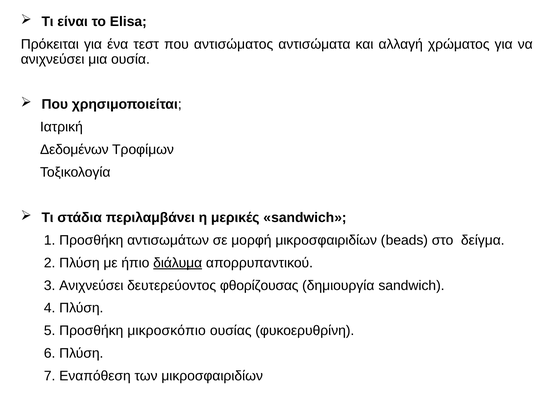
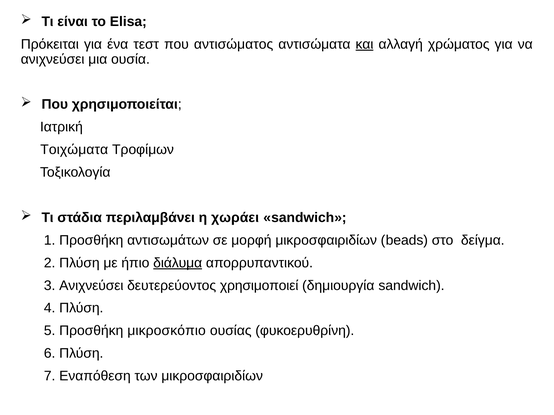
και underline: none -> present
Δεδομένων: Δεδομένων -> Τοιχώματα
μερικές: μερικές -> χωράει
φθορίζουσας: φθορίζουσας -> χρησιμοποιεί
